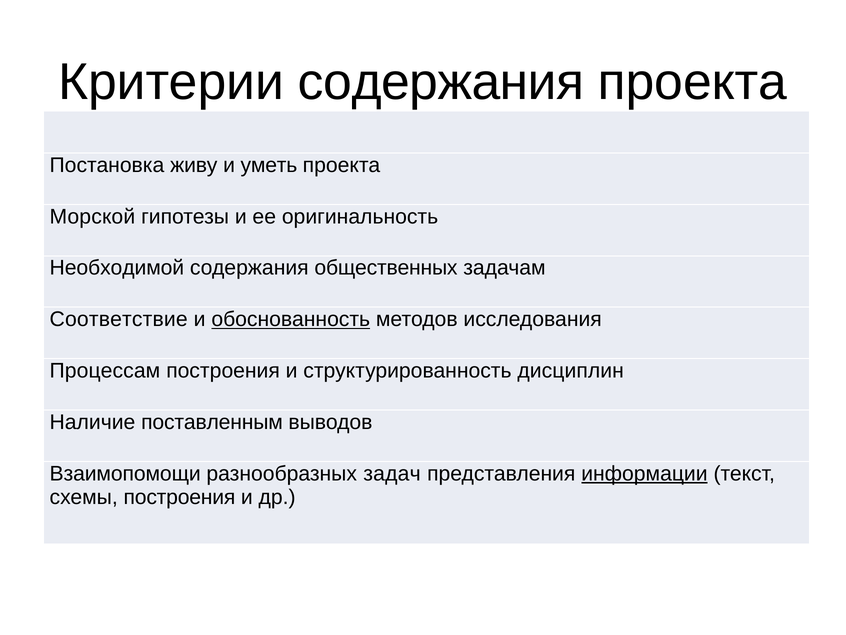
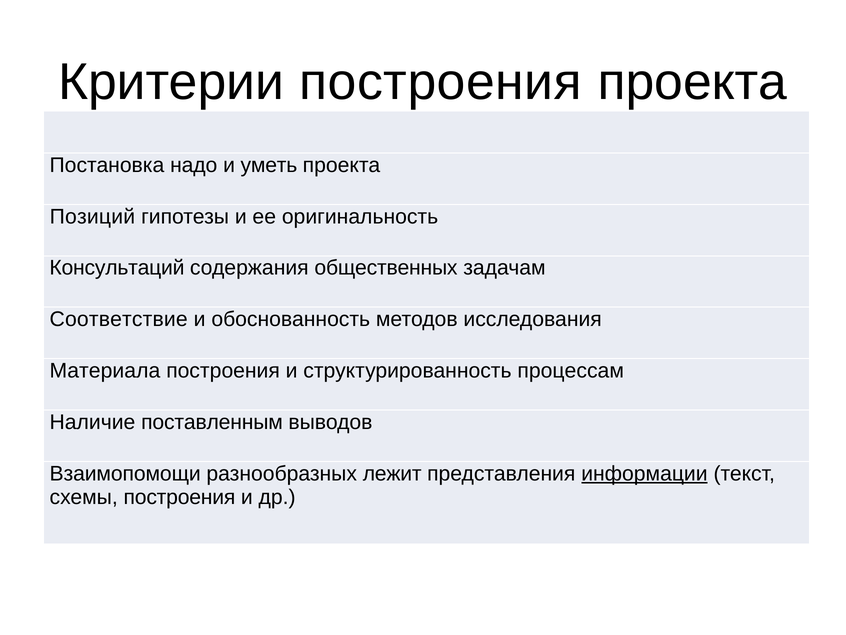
Критерии содержания: содержания -> построения
живу: живу -> надо
Морской: Морской -> Позиций
Необходимой: Необходимой -> Консультаций
обоснованность underline: present -> none
Процессам: Процессам -> Материала
дисциплин: дисциплин -> процессам
задач: задач -> лежит
